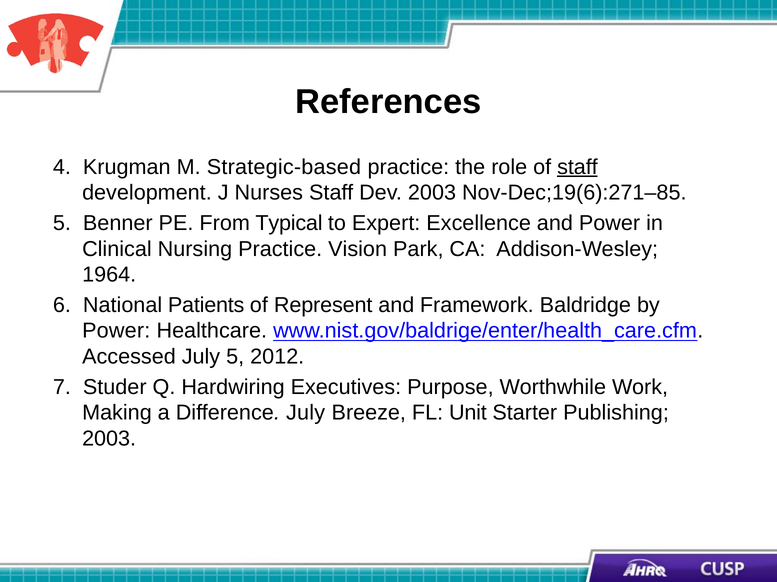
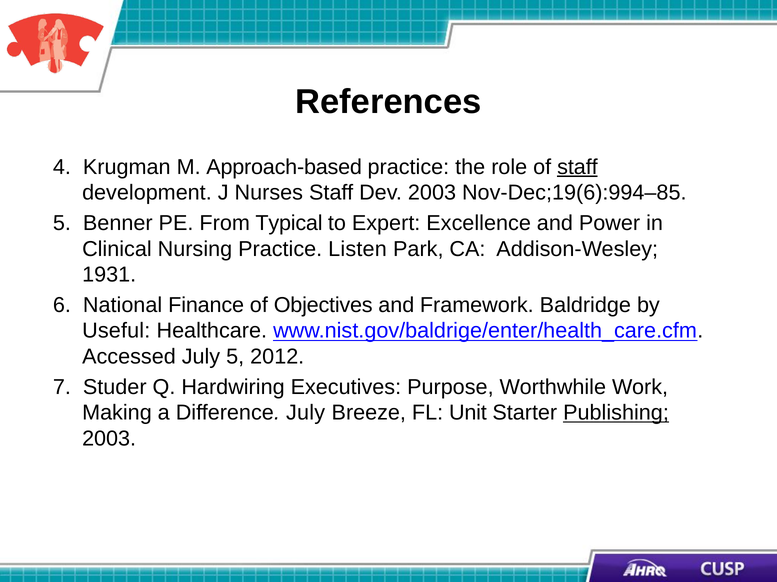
Strategic-based: Strategic-based -> Approach-based
Nov-Dec;19(6):271–85: Nov-Dec;19(6):271–85 -> Nov-Dec;19(6):994–85
Vision: Vision -> Listen
1964: 1964 -> 1931
Patients: Patients -> Finance
Represent: Represent -> Objectives
Power at (116, 331): Power -> Useful
Publishing underline: none -> present
